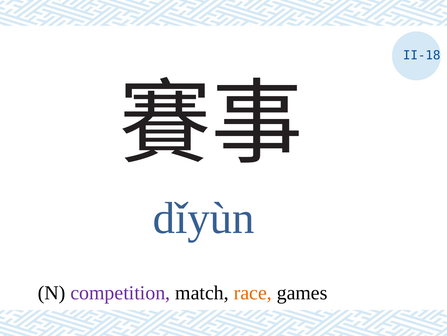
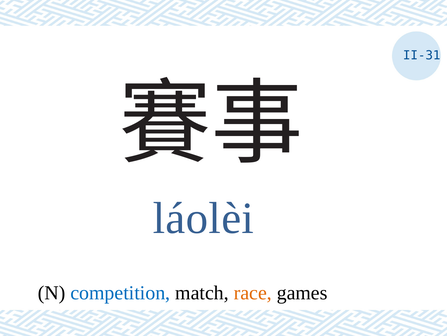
II-18: II-18 -> II-31
dǐyùn: dǐyùn -> láolèi
competition colour: purple -> blue
